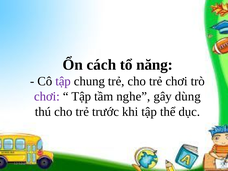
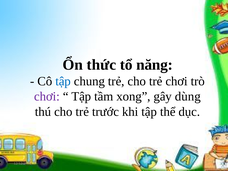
cách: cách -> thức
tập at (63, 81) colour: purple -> blue
nghe: nghe -> xong
